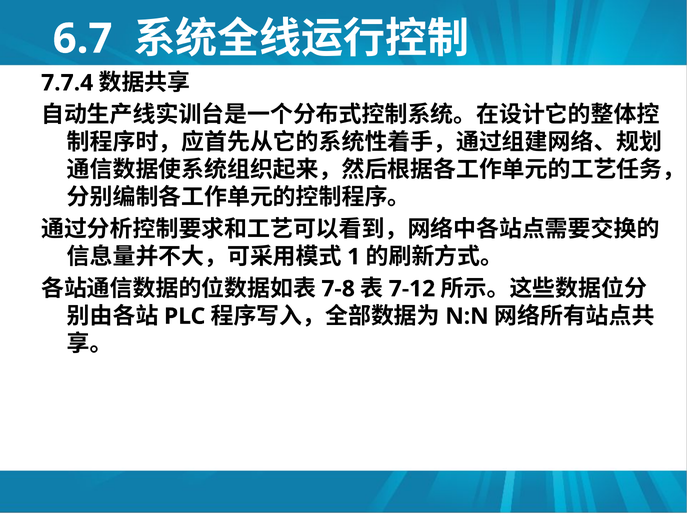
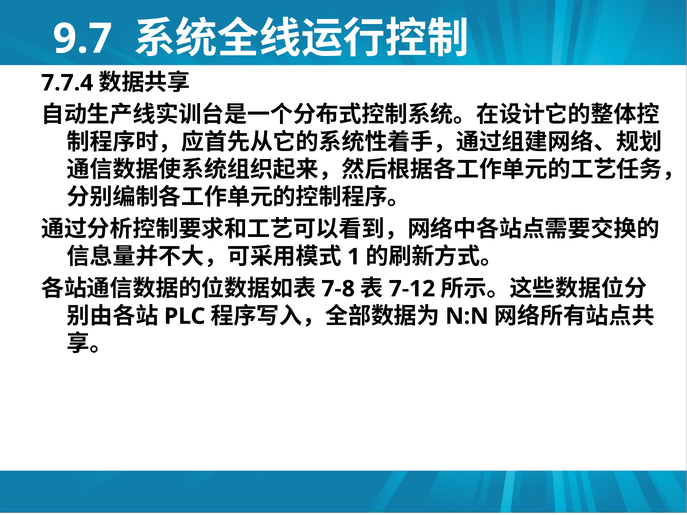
6.7: 6.7 -> 9.7
